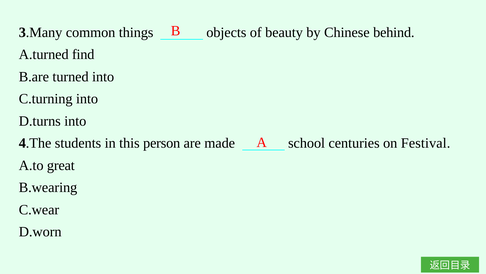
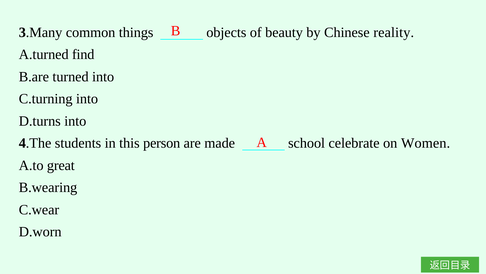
behind: behind -> reality
centuries: centuries -> celebrate
Festival: Festival -> Women
